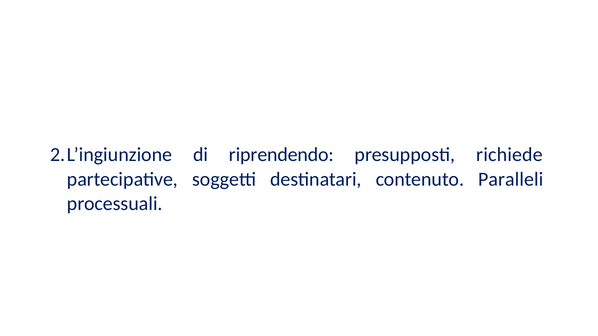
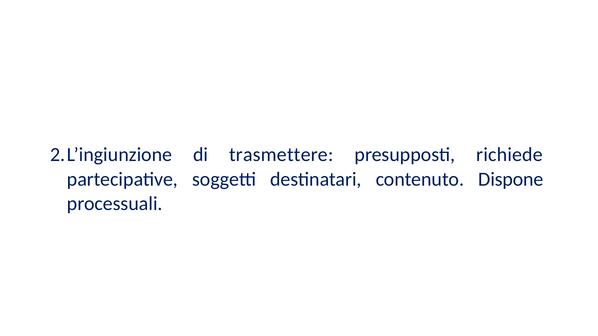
riprendendo: riprendendo -> trasmettere
Paralleli: Paralleli -> Dispone
